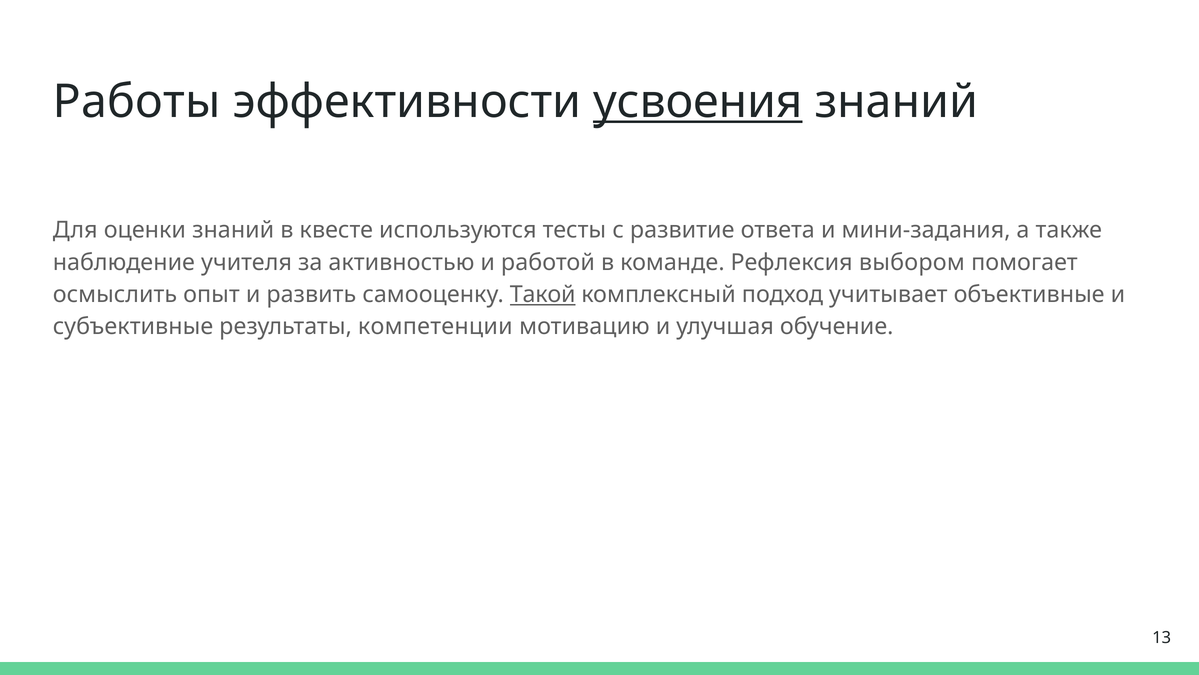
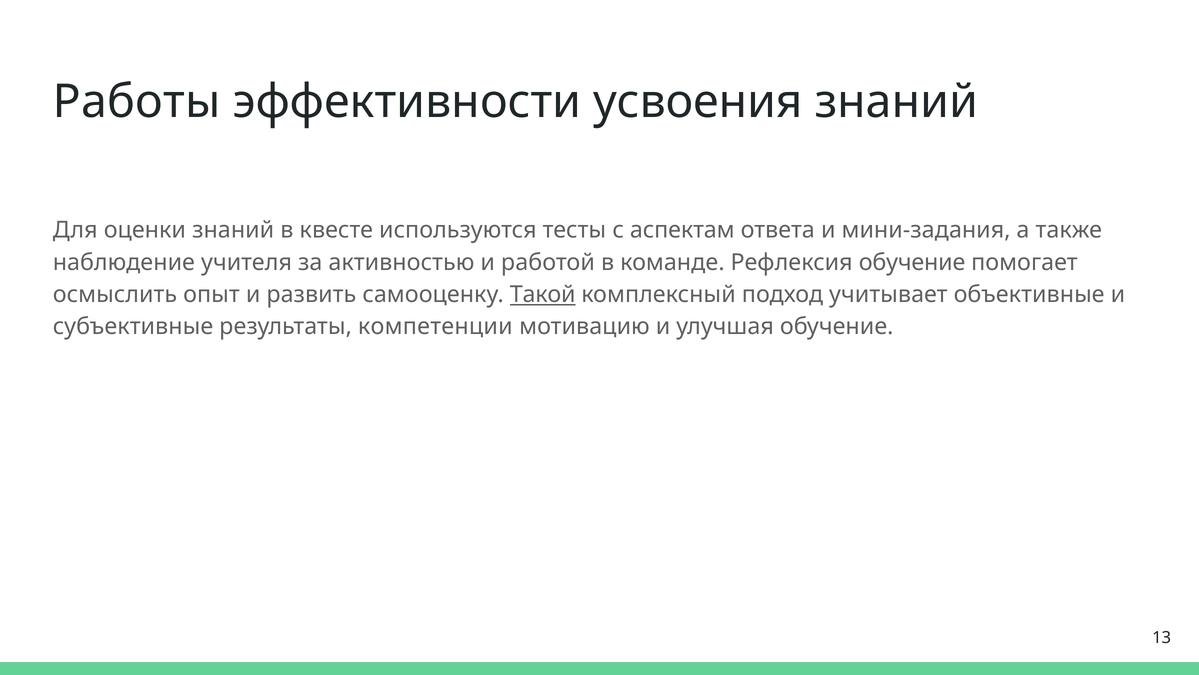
усвоения underline: present -> none
развитие: развитие -> аспектам
Рефлексия выбором: выбором -> обучение
